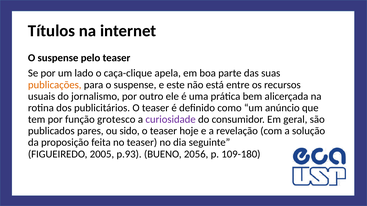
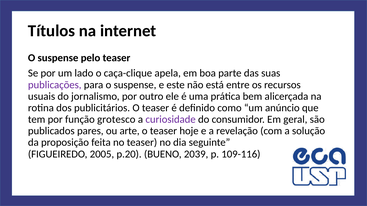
publicações colour: orange -> purple
sido: sido -> arte
p.93: p.93 -> p.20
2056: 2056 -> 2039
109-180: 109-180 -> 109-116
